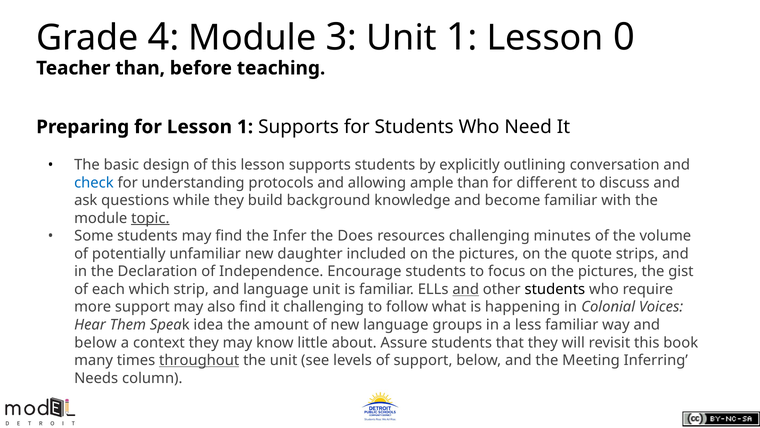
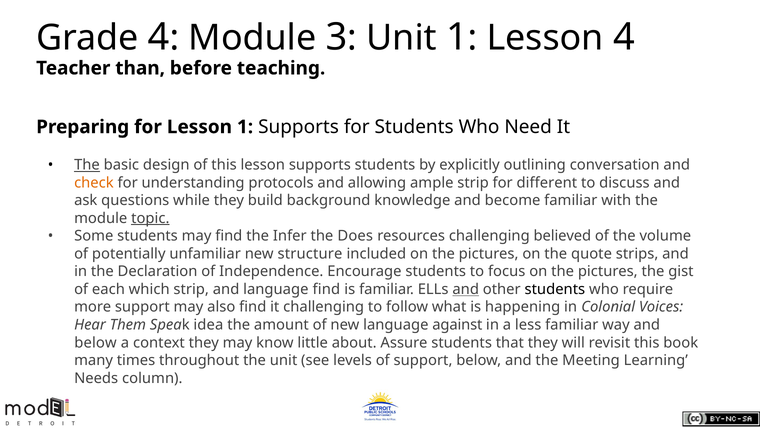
Lesson 0: 0 -> 4
The at (87, 165) underline: none -> present
check colour: blue -> orange
ample than: than -> strip
minutes: minutes -> believed
daughter: daughter -> structure
language unit: unit -> find
groups: groups -> against
throughout underline: present -> none
Inferring: Inferring -> Learning
